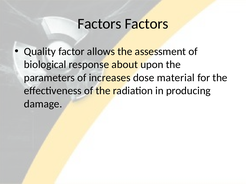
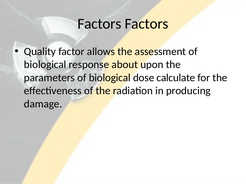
parameters of increases: increases -> biological
material: material -> calculate
